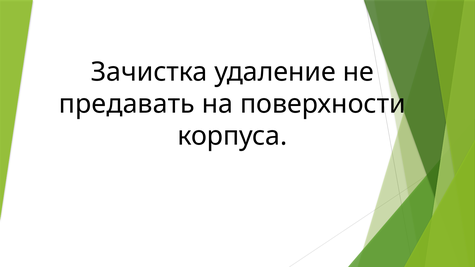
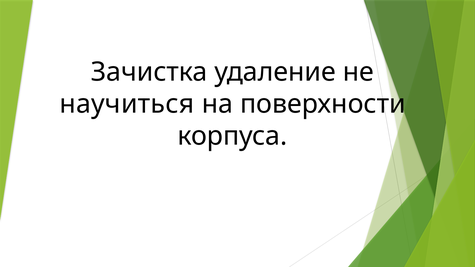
предавать: предавать -> научиться
